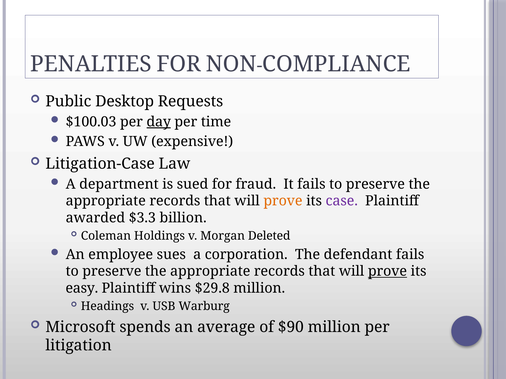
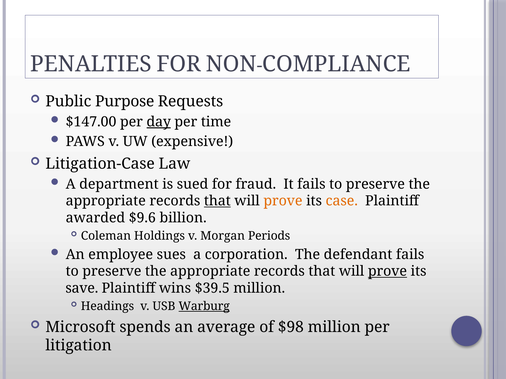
Desktop: Desktop -> Purpose
$100.03: $100.03 -> $147.00
that at (217, 201) underline: none -> present
case colour: purple -> orange
$3.3: $3.3 -> $9.6
Deleted: Deleted -> Periods
easy: easy -> save
$29.8: $29.8 -> $39.5
Warburg underline: none -> present
$90: $90 -> $98
